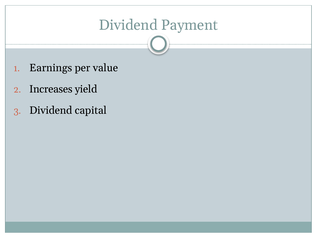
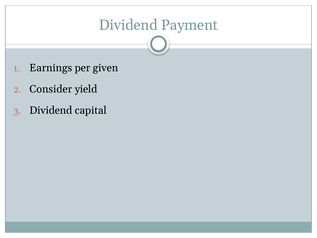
value: value -> given
Increases: Increases -> Consider
